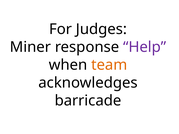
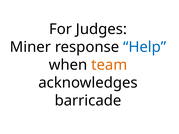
Help colour: purple -> blue
